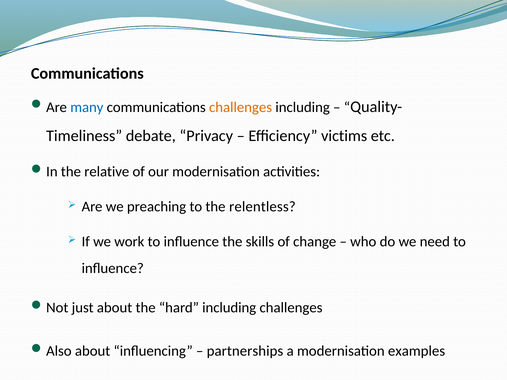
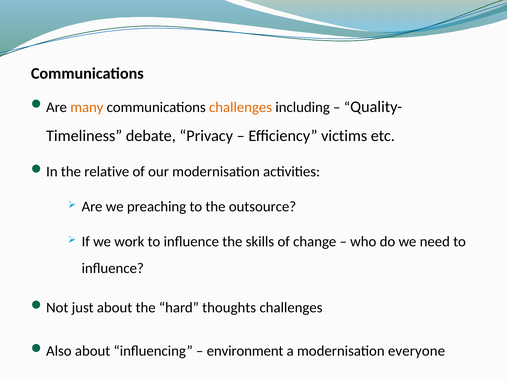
many colour: blue -> orange
relentless: relentless -> outsource
hard including: including -> thoughts
partnerships: partnerships -> environment
examples: examples -> everyone
